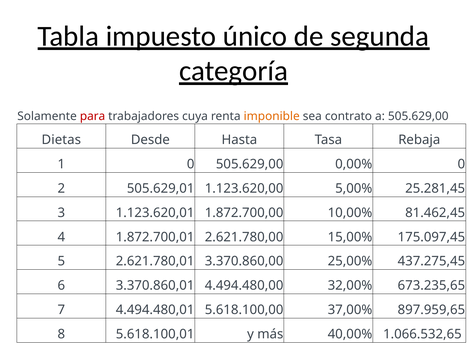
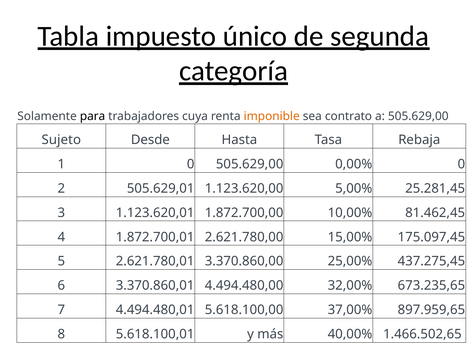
para colour: red -> black
Dietas: Dietas -> Sujeto
1.066.532,65: 1.066.532,65 -> 1.466.502,65
